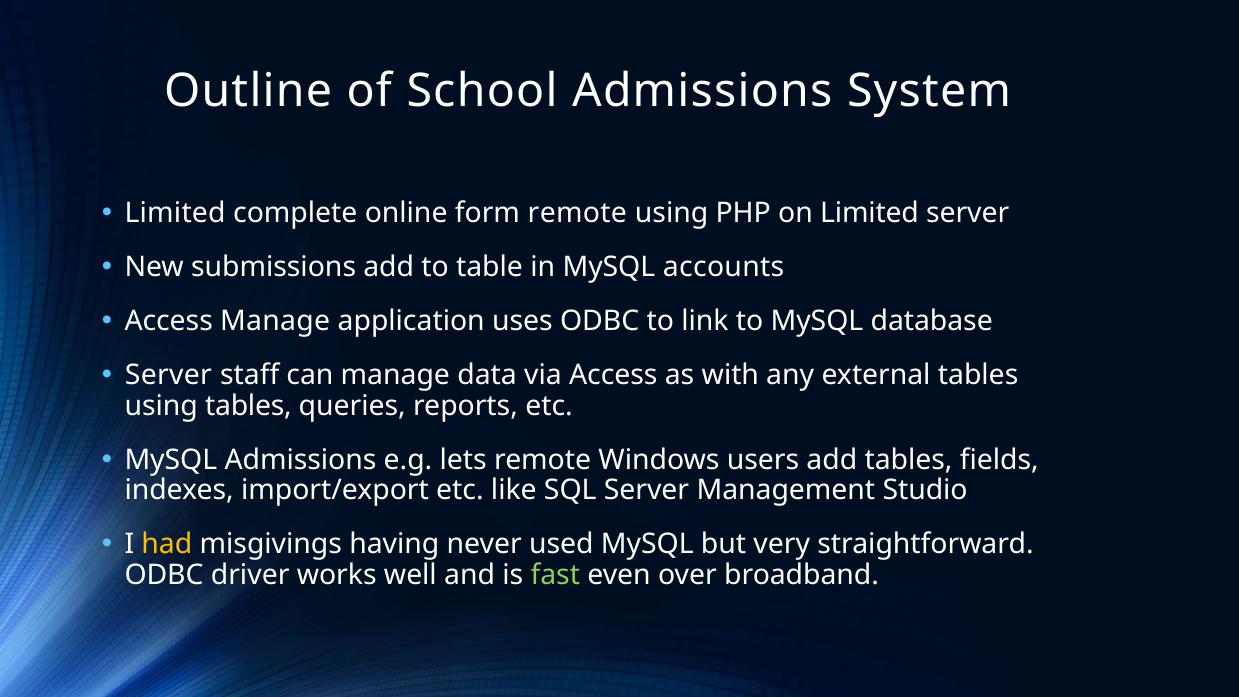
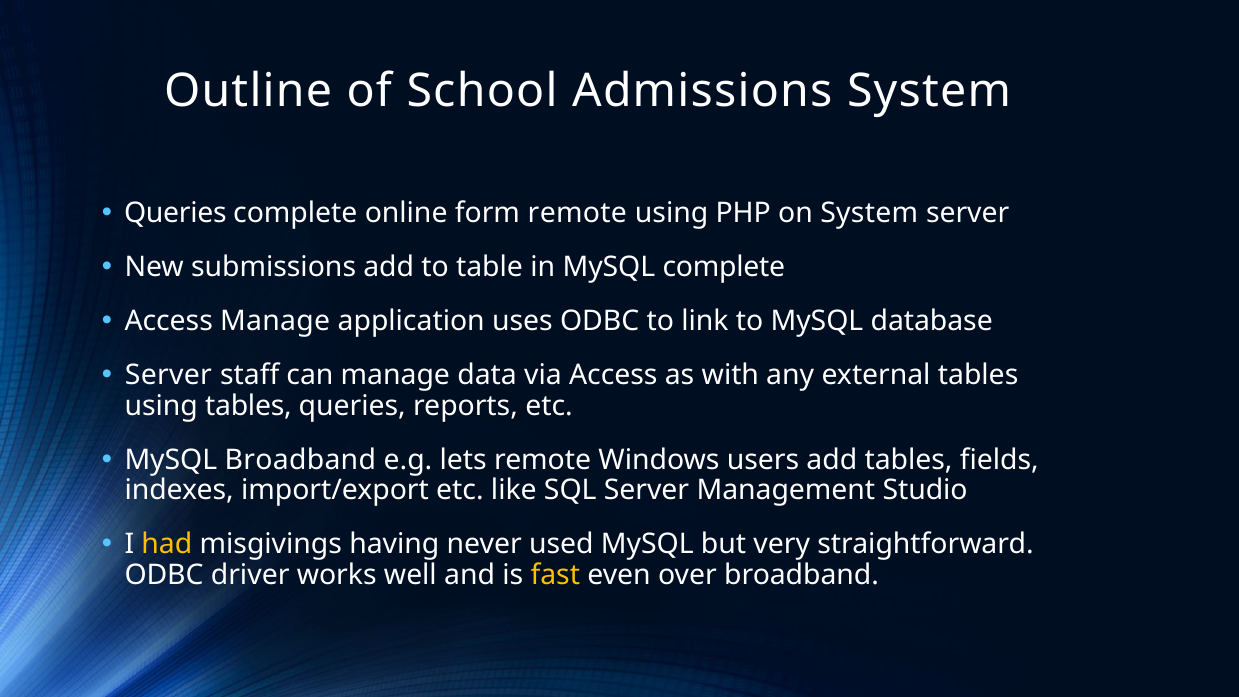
Limited at (175, 213): Limited -> Queries
on Limited: Limited -> System
MySQL accounts: accounts -> complete
MySQL Admissions: Admissions -> Broadband
fast colour: light green -> yellow
